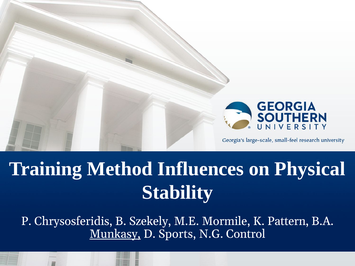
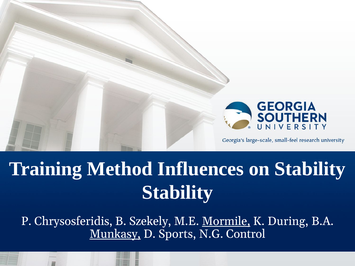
on Physical: Physical -> Stability
Mormile underline: none -> present
Pattern: Pattern -> During
